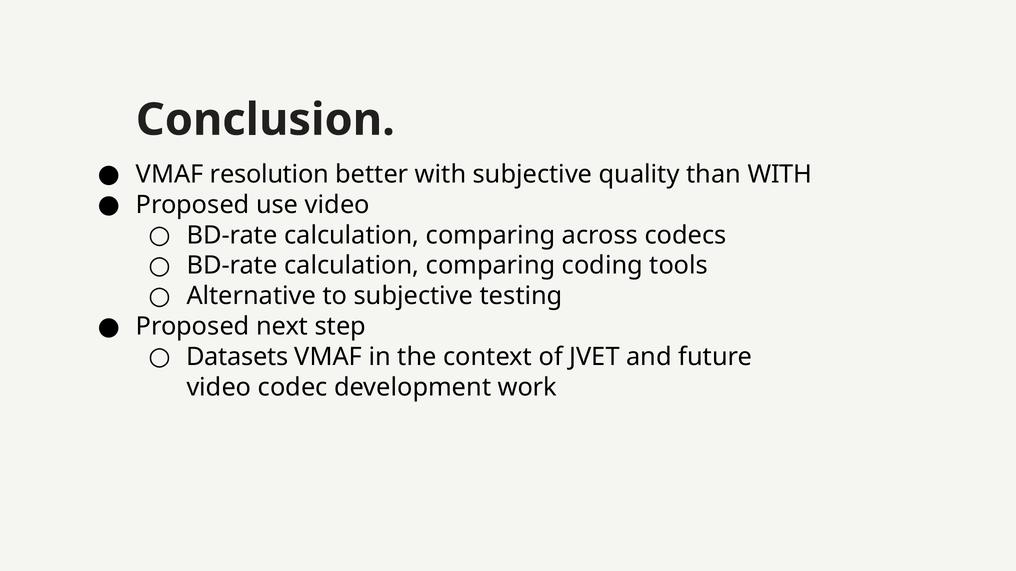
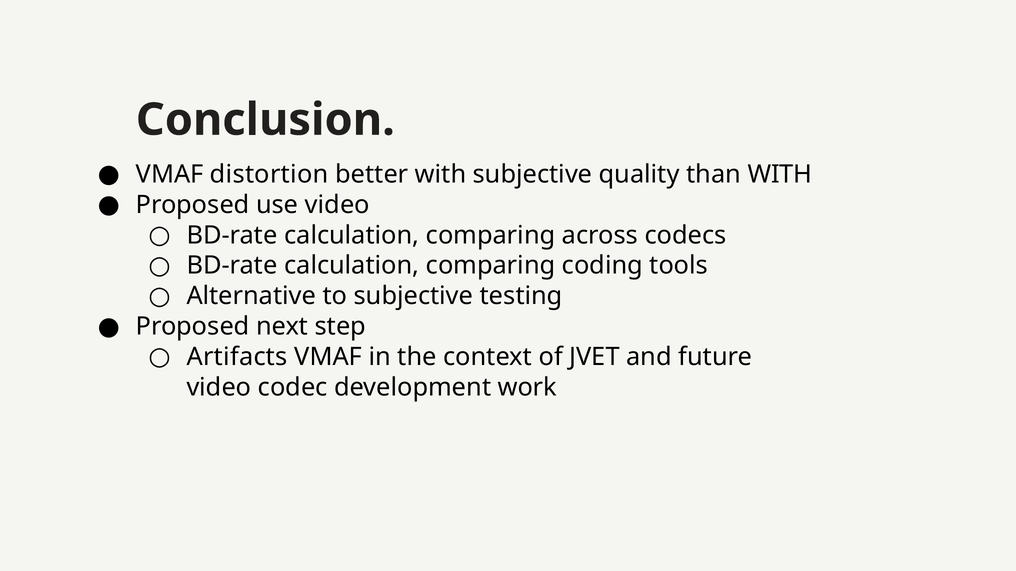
resolution: resolution -> distortion
Datasets: Datasets -> Artifacts
